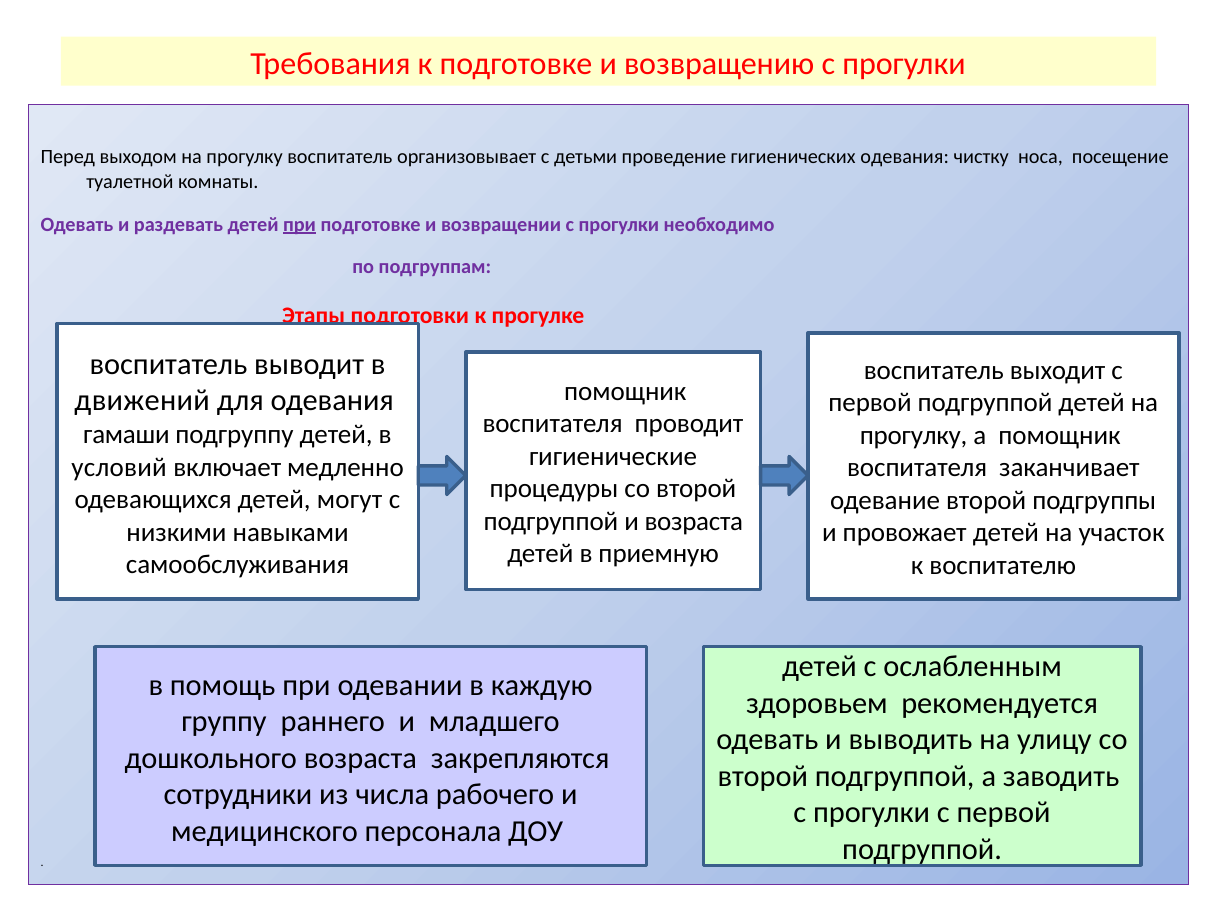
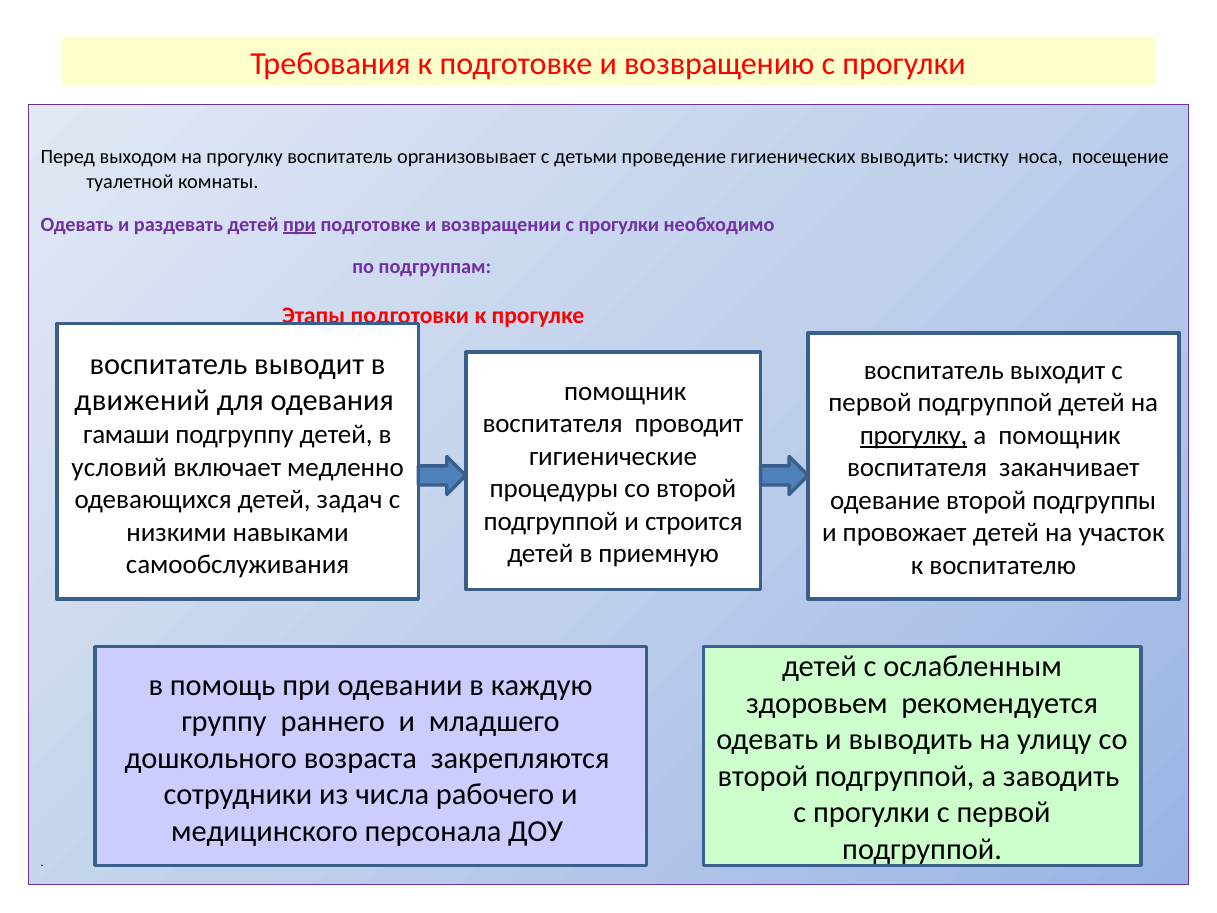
гигиенических одевания: одевания -> выводить
прогулку at (914, 435) underline: none -> present
могут: могут -> задач
и возраста: возраста -> строится
